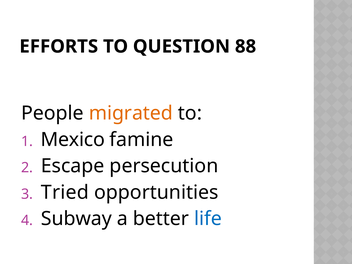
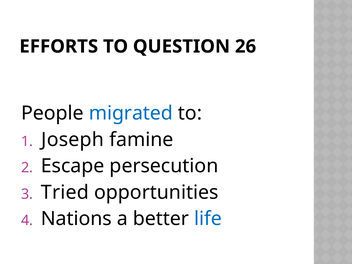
88: 88 -> 26
migrated colour: orange -> blue
Mexico: Mexico -> Joseph
Subway: Subway -> Nations
